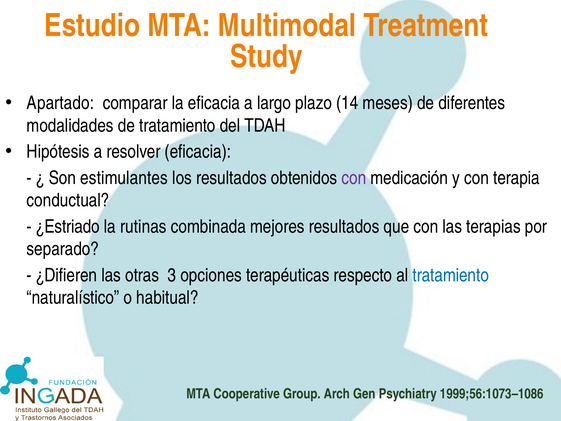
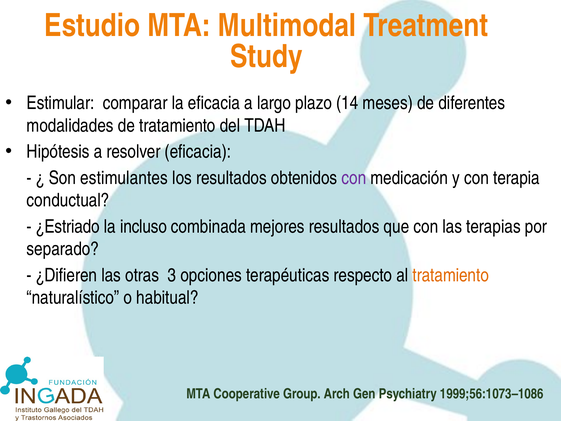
Apartado: Apartado -> Estimular
rutinas: rutinas -> incluso
tratamiento at (451, 275) colour: blue -> orange
